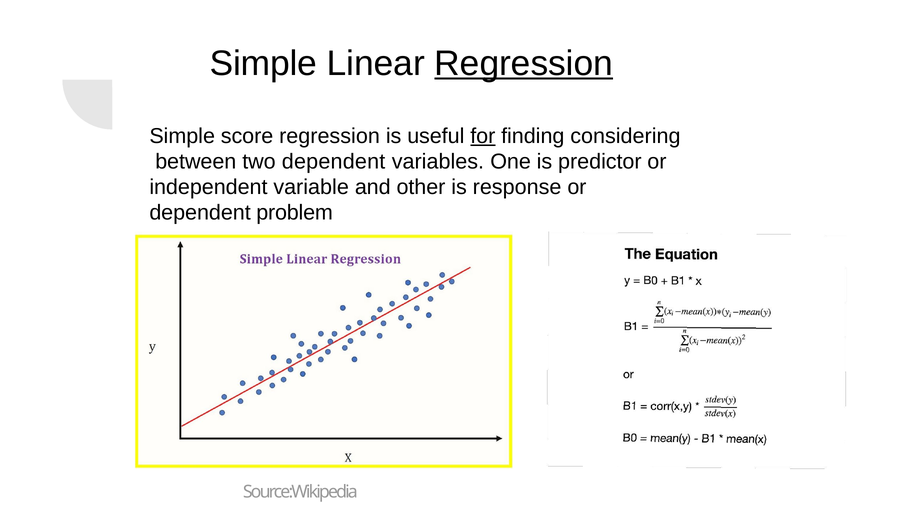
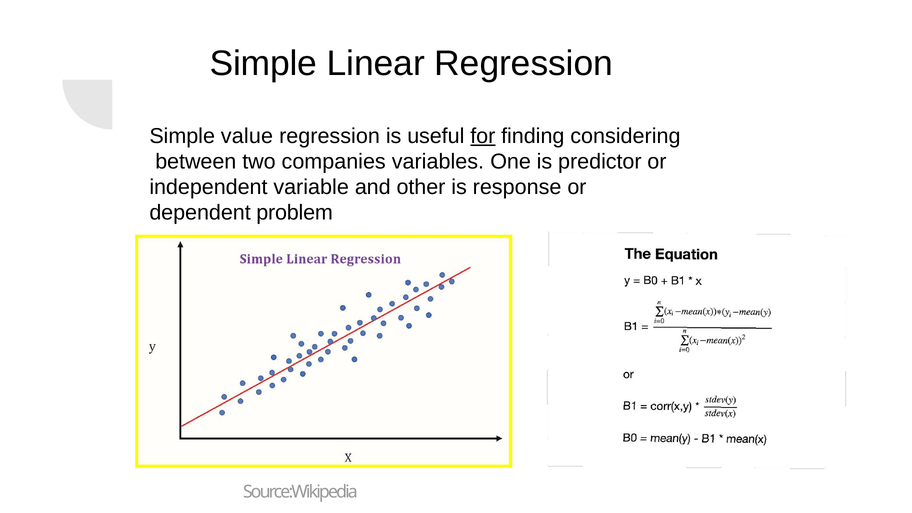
Regression at (524, 63) underline: present -> none
score: score -> value
two dependent: dependent -> companies
